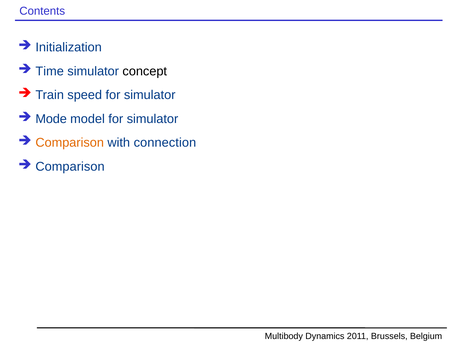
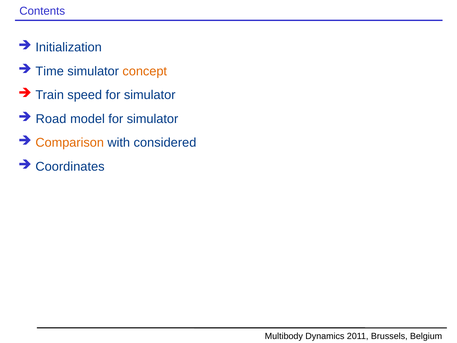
concept colour: black -> orange
Mode: Mode -> Road
connection: connection -> considered
Comparison at (70, 167): Comparison -> Coordinates
